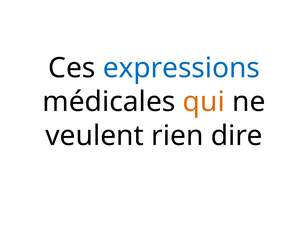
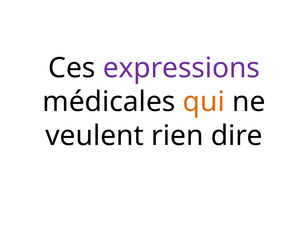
expressions colour: blue -> purple
